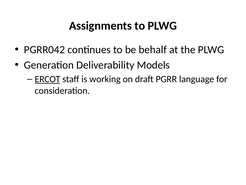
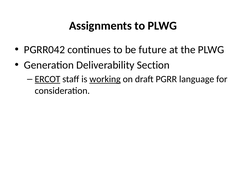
behalf: behalf -> future
Models: Models -> Section
working underline: none -> present
